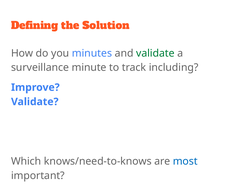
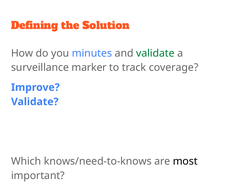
minute: minute -> marker
including: including -> coverage
most colour: blue -> black
